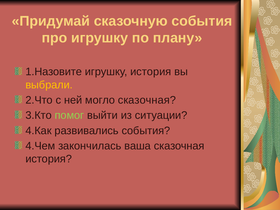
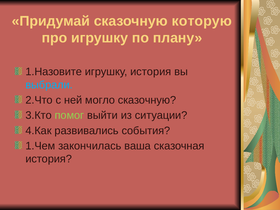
сказочную события: события -> которую
выбрали colour: yellow -> light blue
могло сказочная: сказочная -> сказочную
4.Чем: 4.Чем -> 1.Чем
